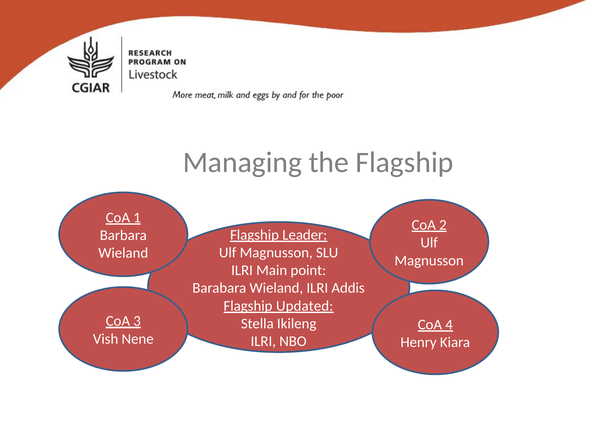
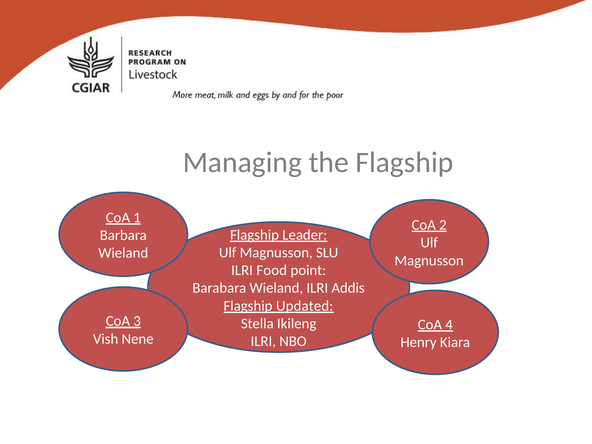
Main: Main -> Food
